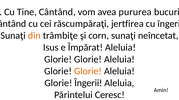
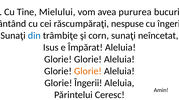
Tine Cântând: Cântând -> Mielului
jertfirea: jertfirea -> nespuse
din colour: orange -> blue
